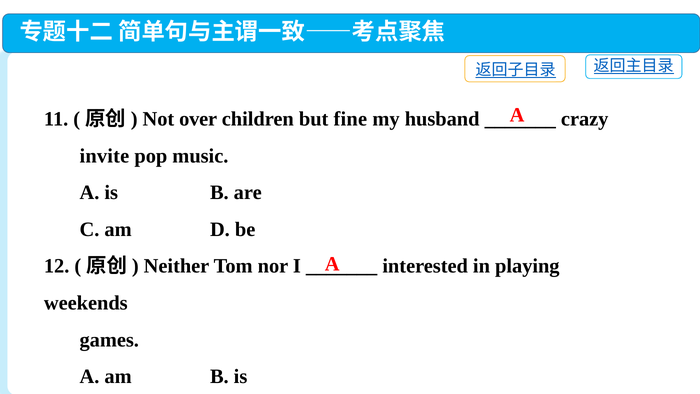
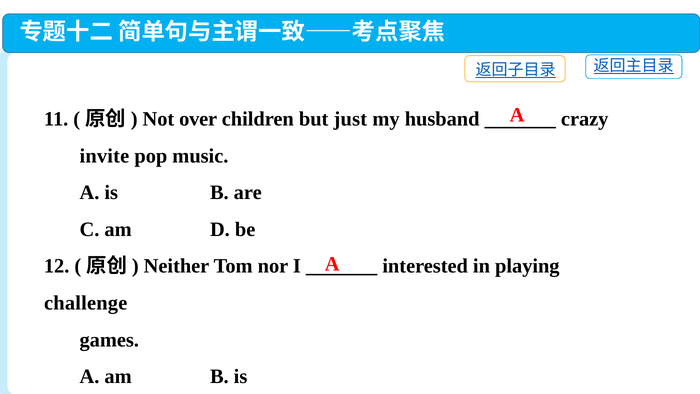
fine: fine -> just
weekends: weekends -> challenge
